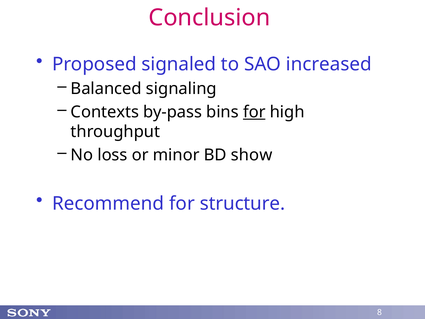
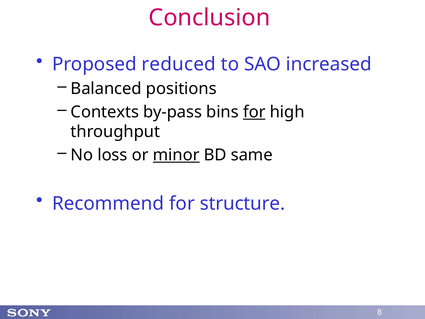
signaled: signaled -> reduced
signaling: signaling -> positions
minor underline: none -> present
show: show -> same
